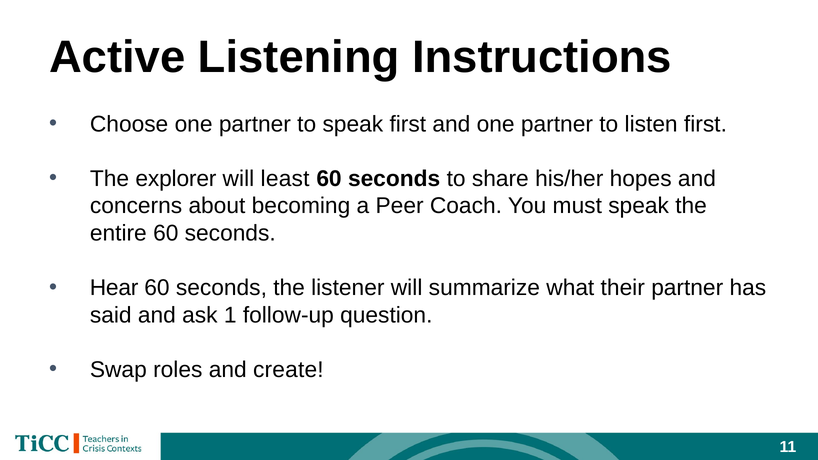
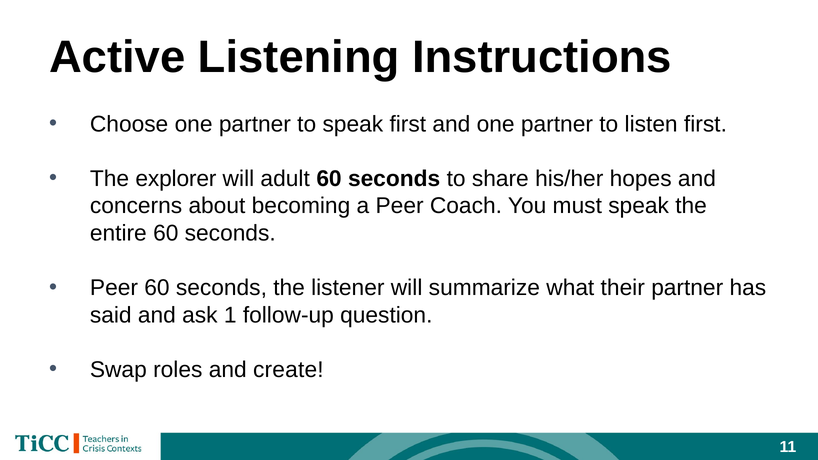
least: least -> adult
Hear at (114, 288): Hear -> Peer
